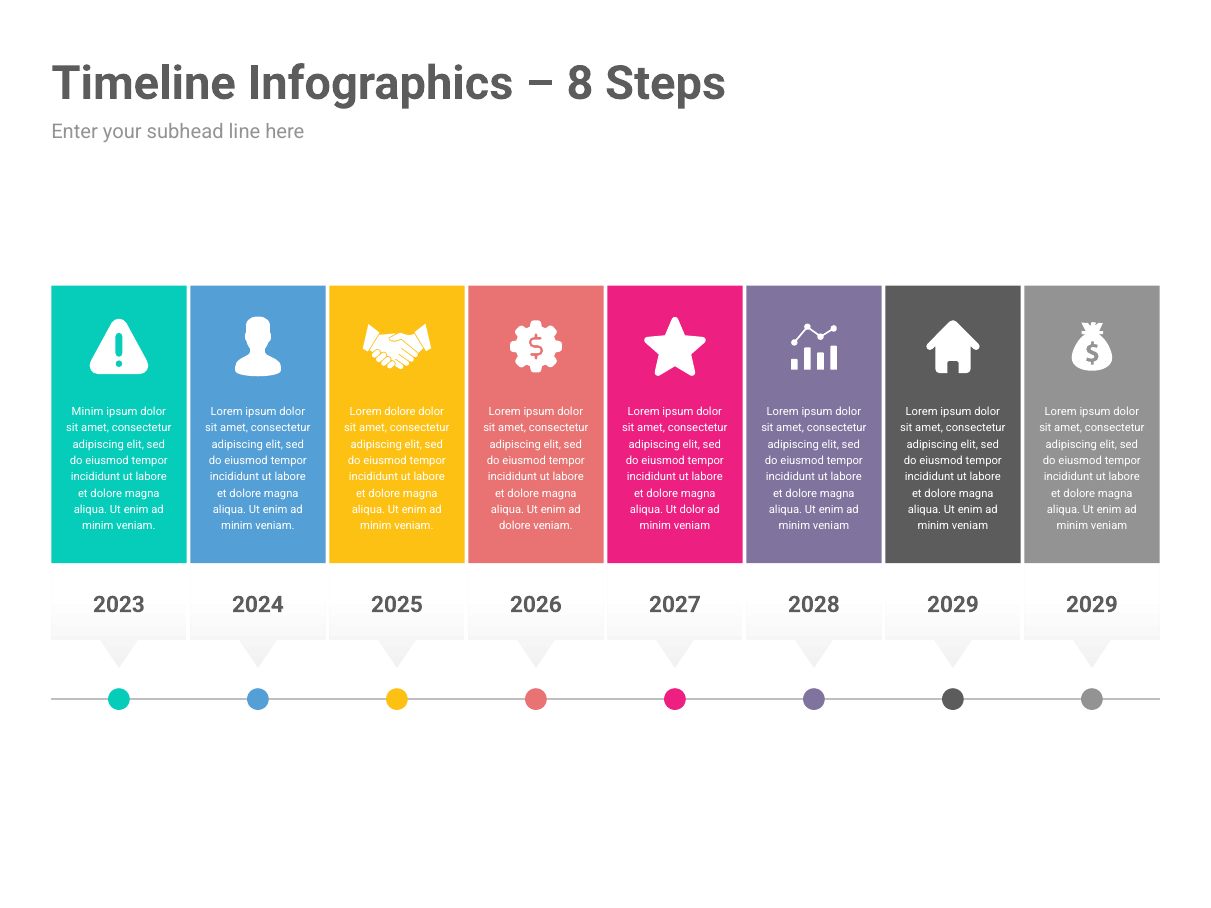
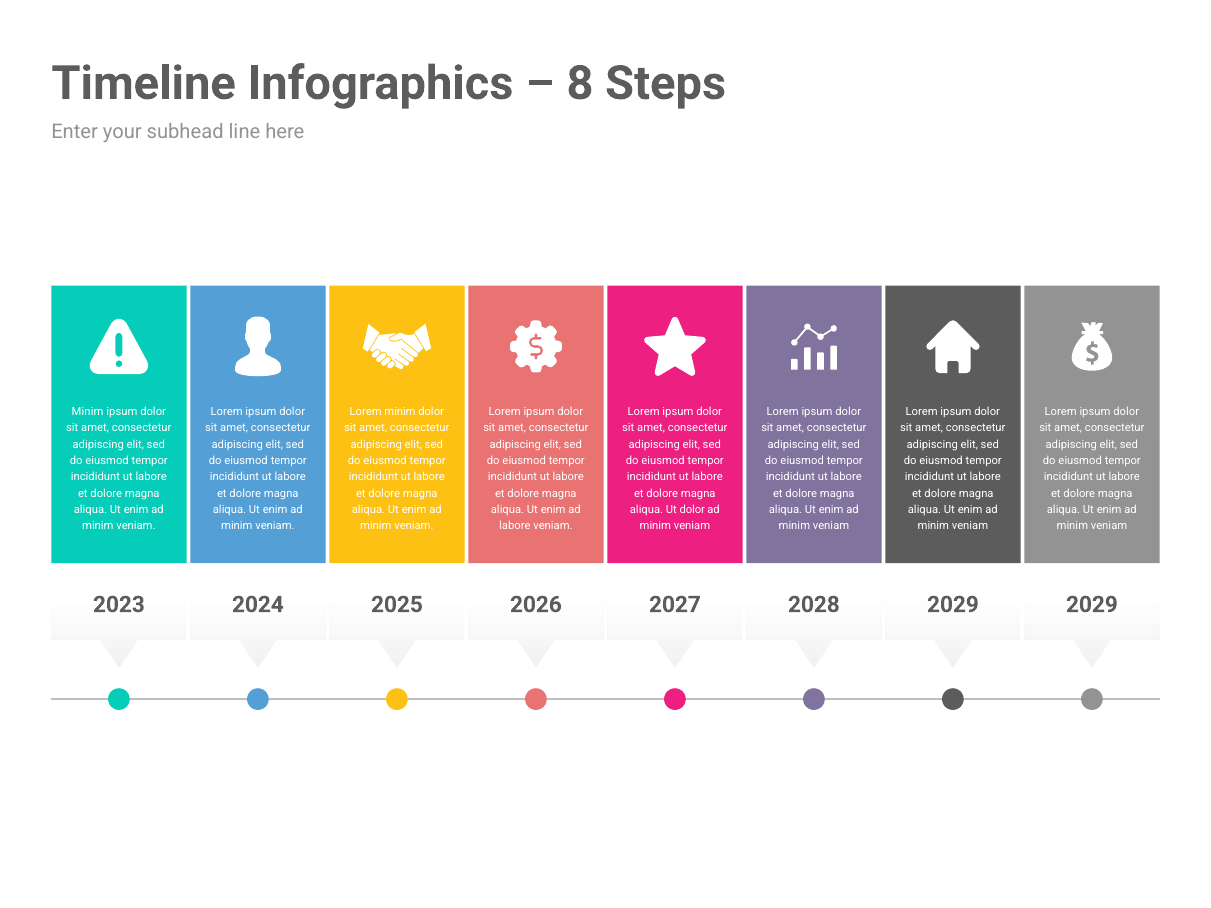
Lorem dolore: dolore -> minim
dolore at (515, 526): dolore -> labore
